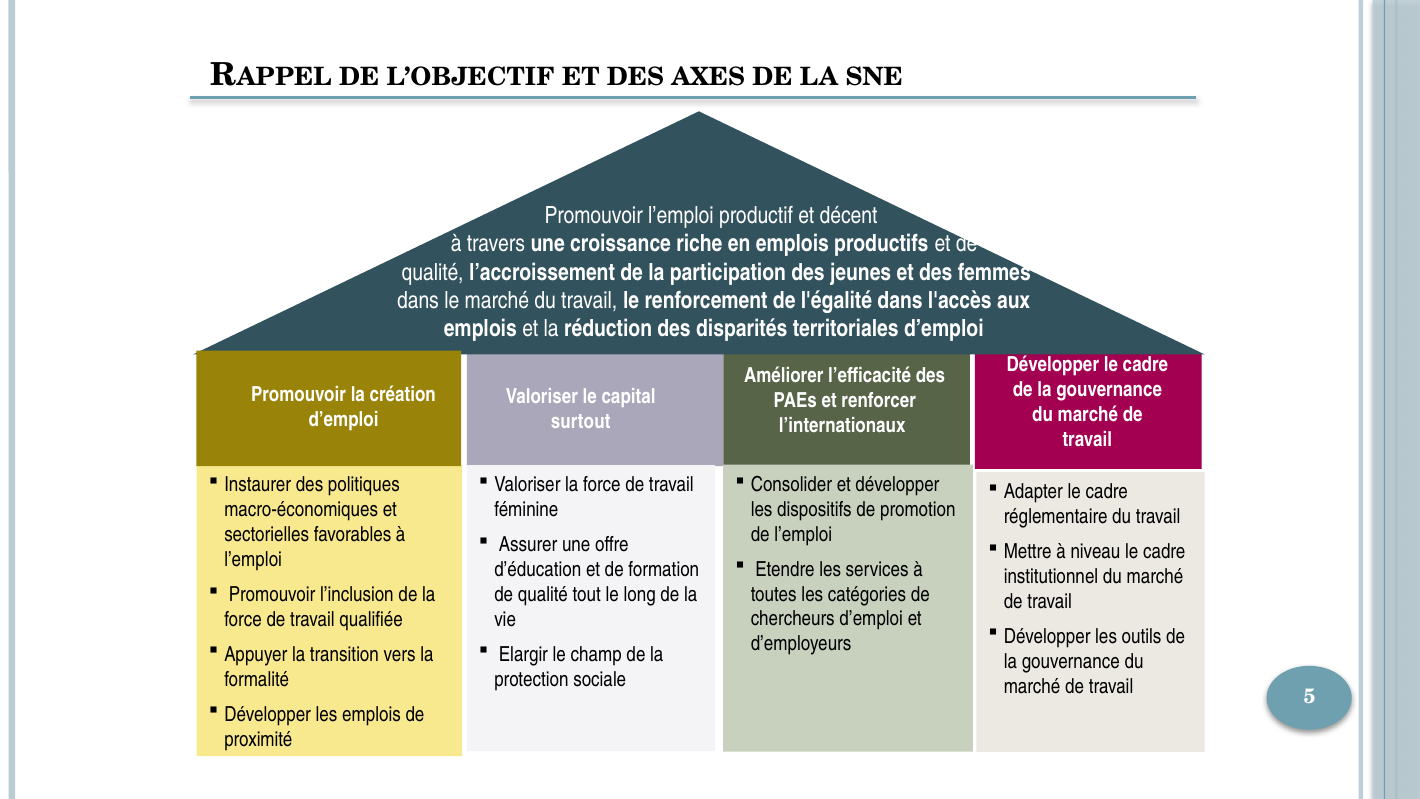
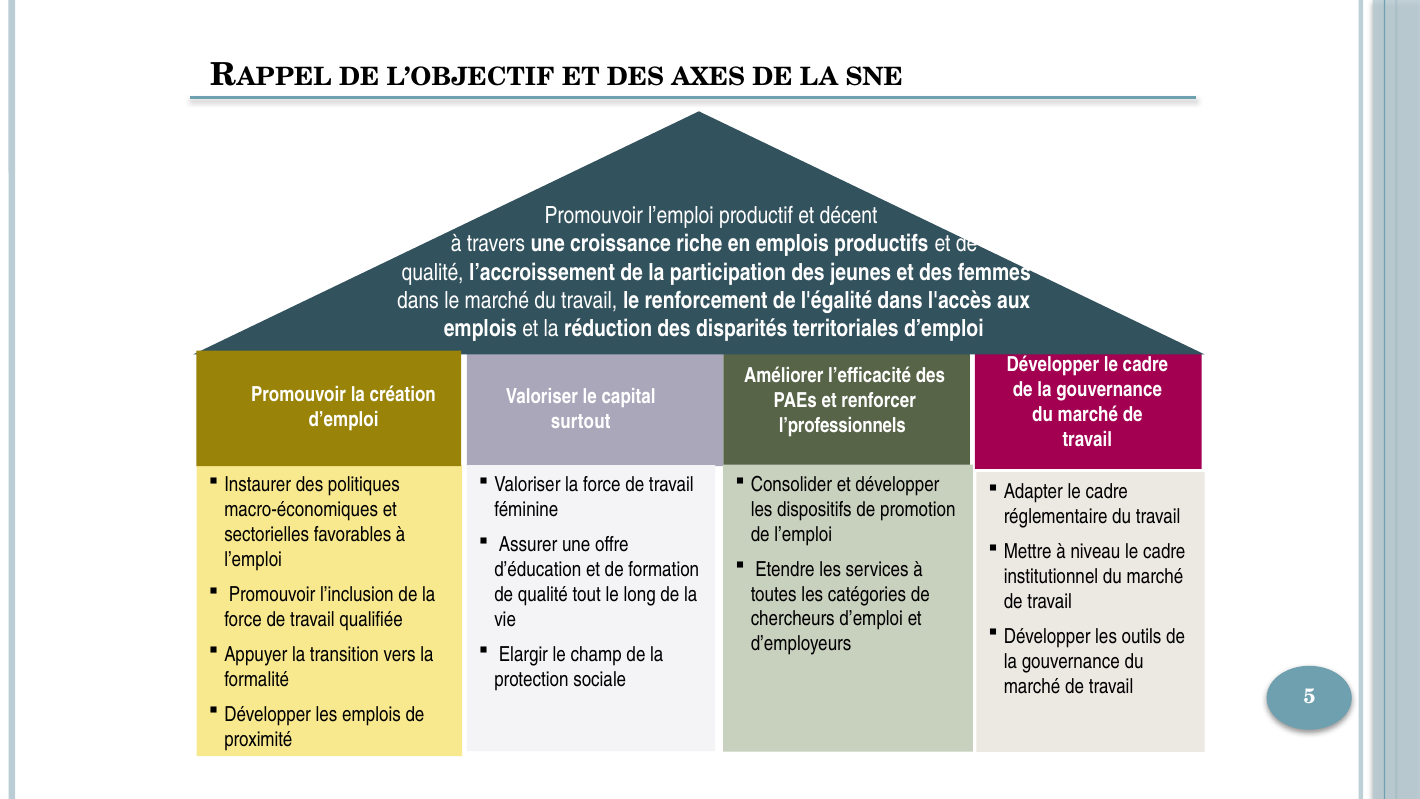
l’internationaux: l’internationaux -> l’professionnels
